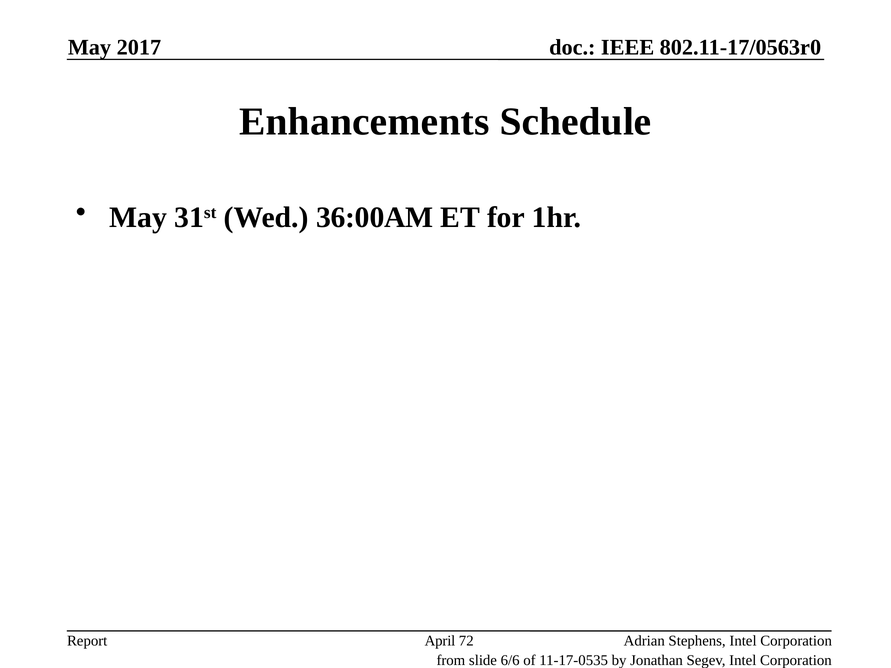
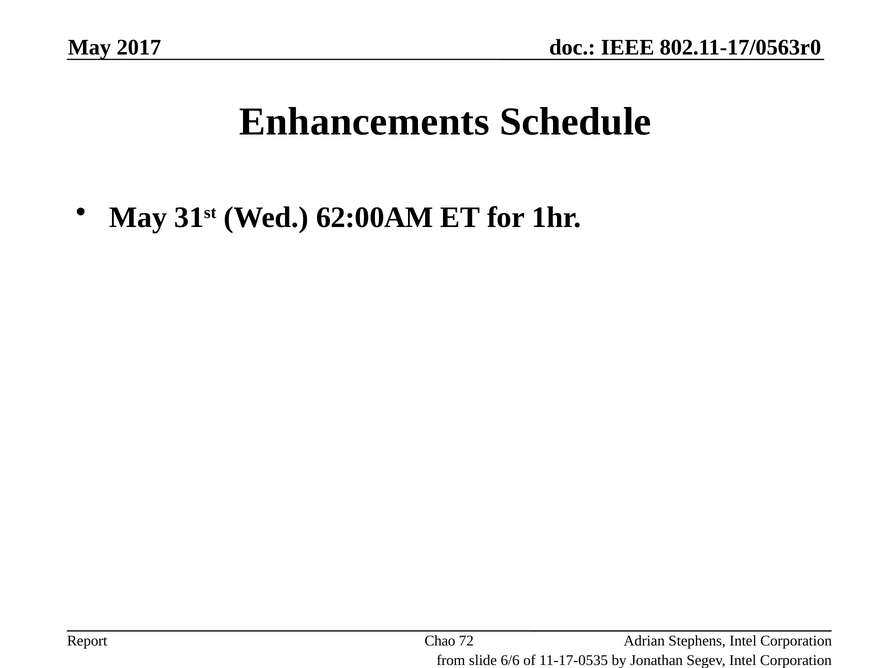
36:00AM: 36:00AM -> 62:00AM
April: April -> Chao
